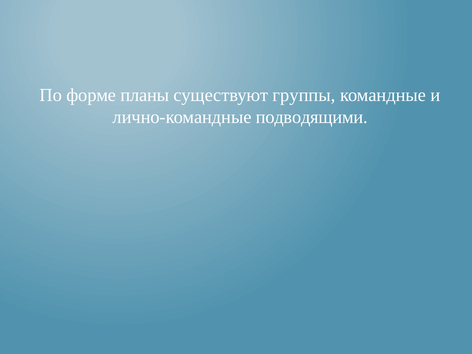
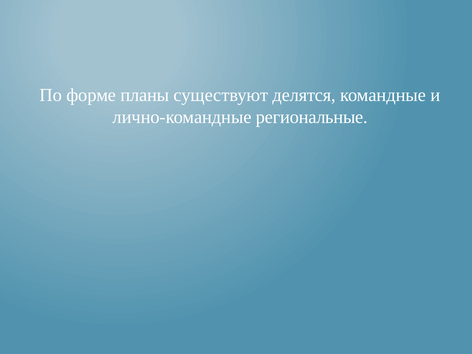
группы: группы -> делятся
подводящими: подводящими -> региональные
